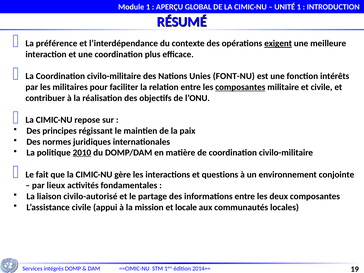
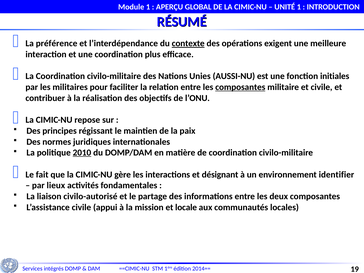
contexte underline: none -> present
exigent underline: present -> none
FONT-NU: FONT-NU -> AUSSI-NU
intérêts: intérêts -> initiales
questions: questions -> désignant
conjointe: conjointe -> identifier
